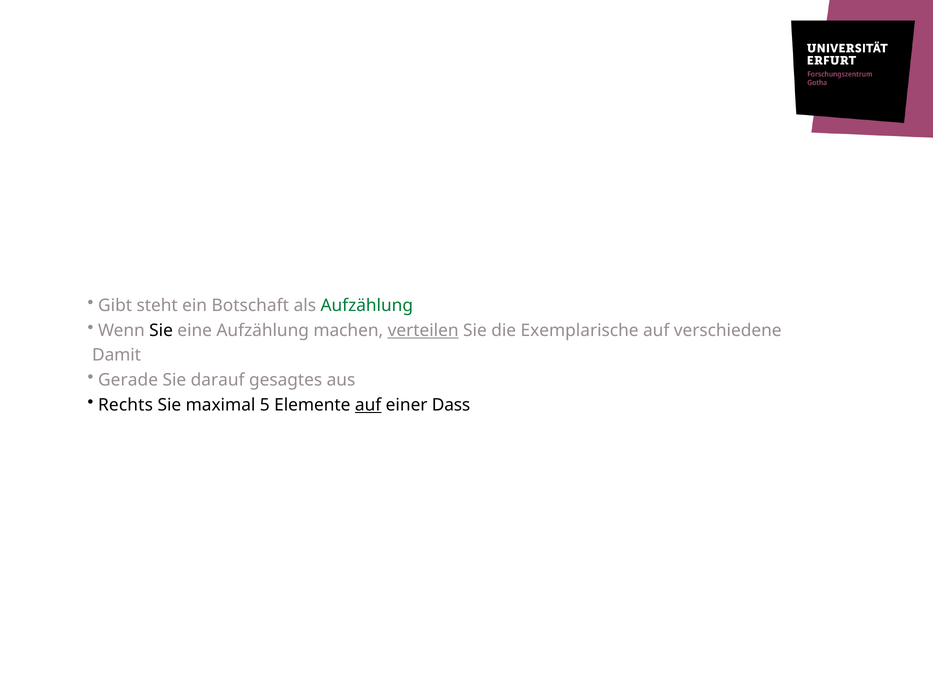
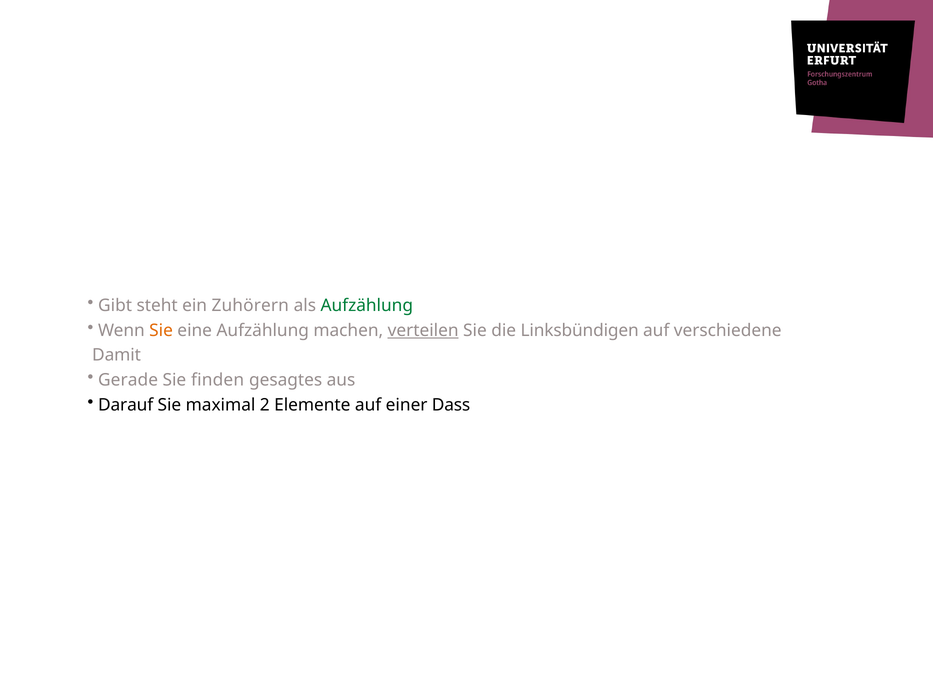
Botschaft: Botschaft -> Zuhörern
Sie at (161, 331) colour: black -> orange
Exemplarische: Exemplarische -> Linksbündigen
darauf: darauf -> finden
Rechts: Rechts -> Darauf
5: 5 -> 2
auf at (368, 405) underline: present -> none
